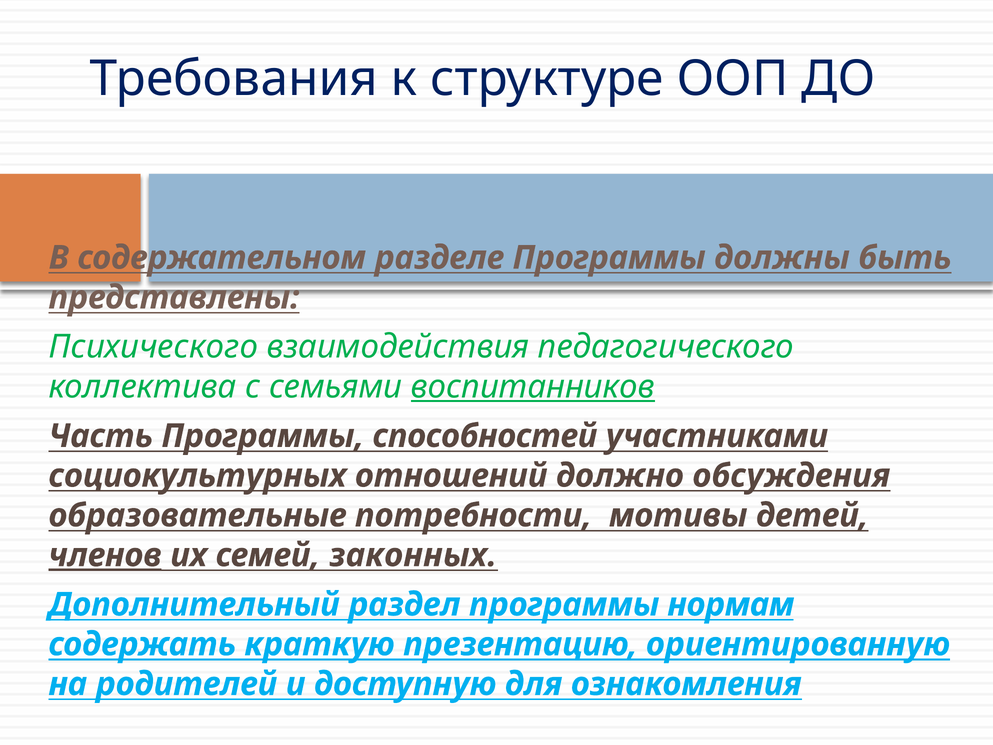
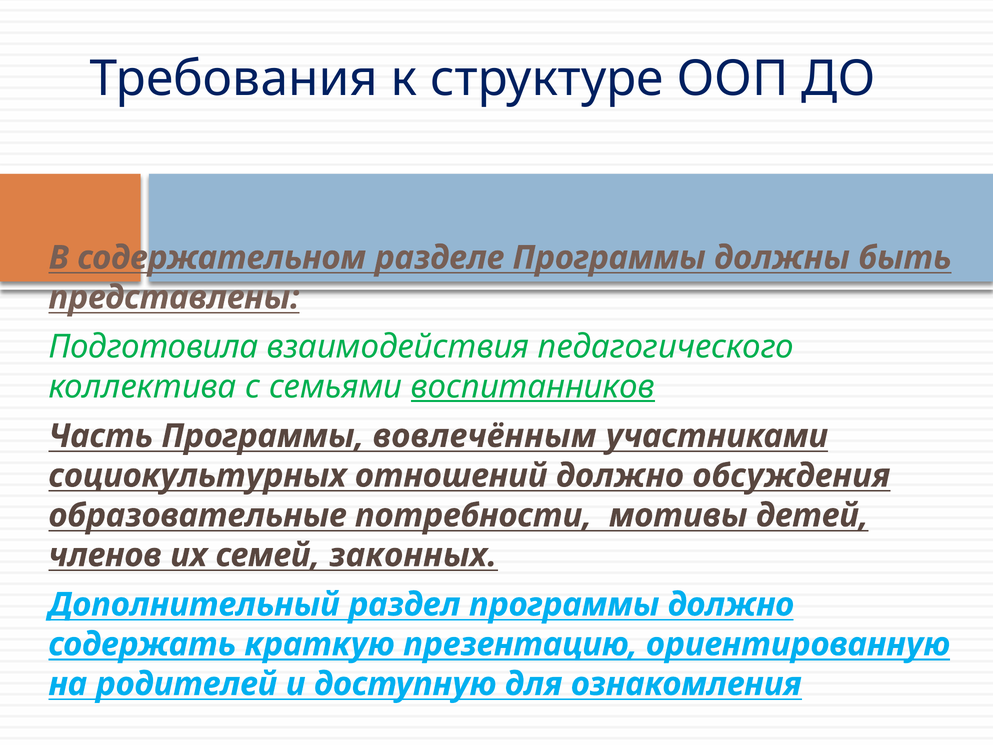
Психического: Психического -> Подготовила
способностей: способностей -> вовлечённым
членов underline: present -> none
программы нормам: нормам -> должно
